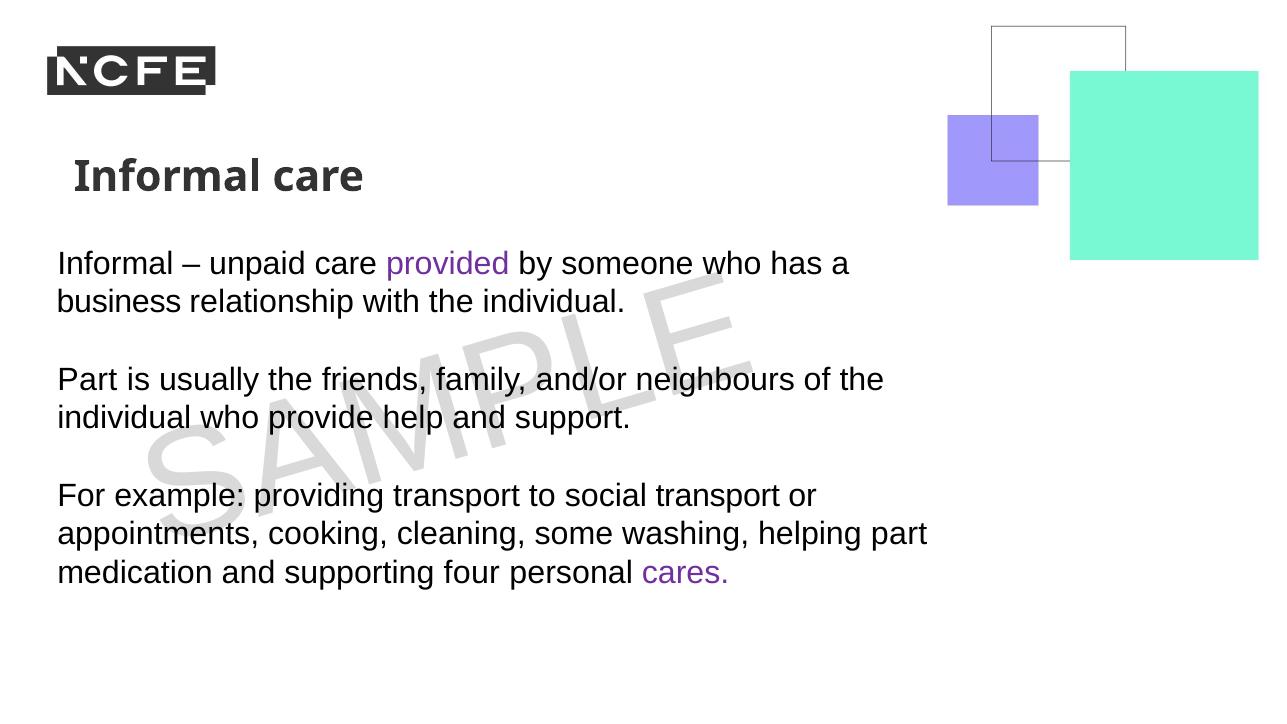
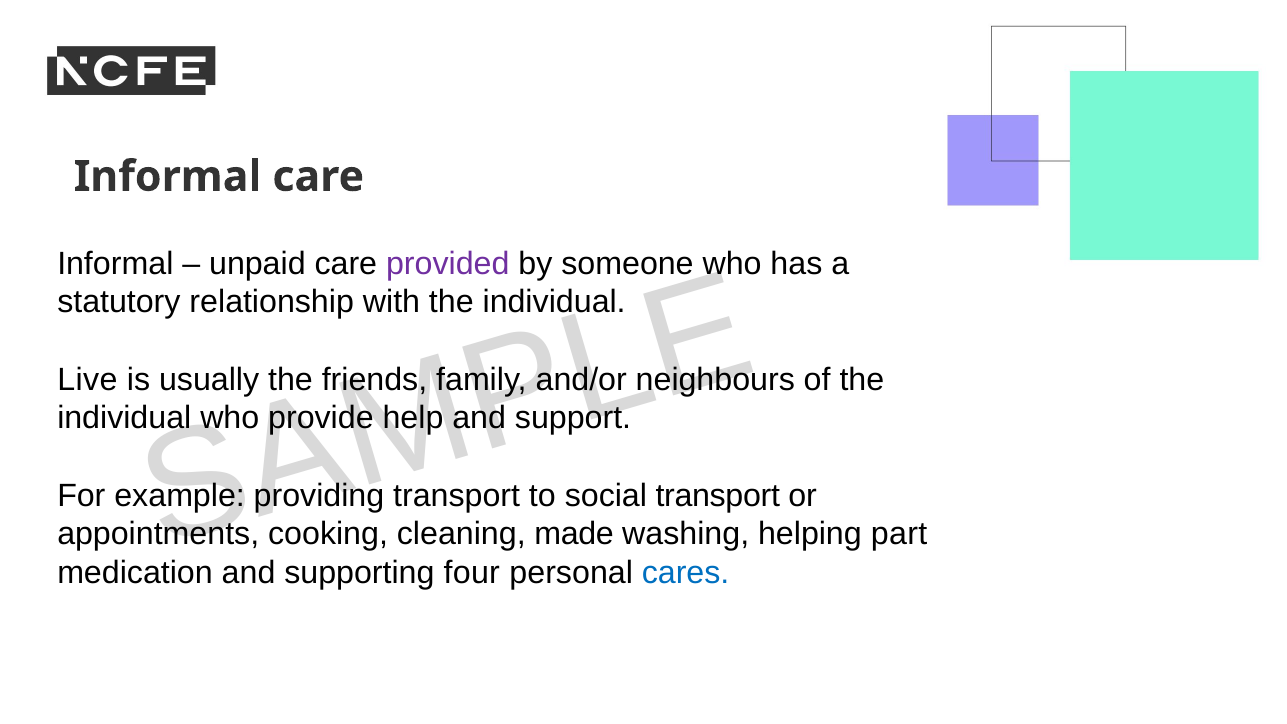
business: business -> statutory
Part at (87, 380): Part -> Live
some: some -> made
cares colour: purple -> blue
